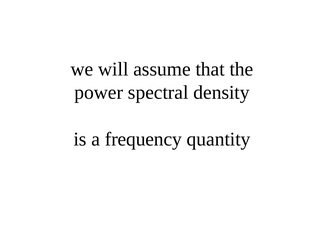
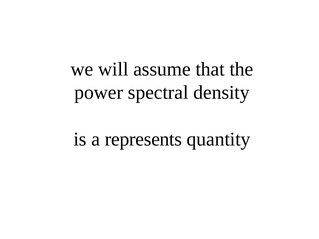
frequency: frequency -> represents
